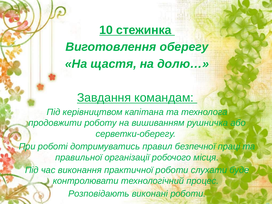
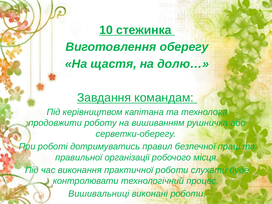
Розповідають: Розповідають -> Вишивальниці
